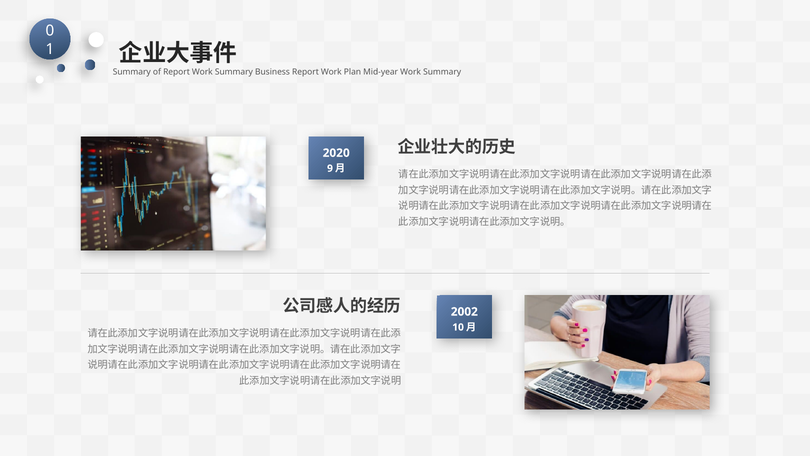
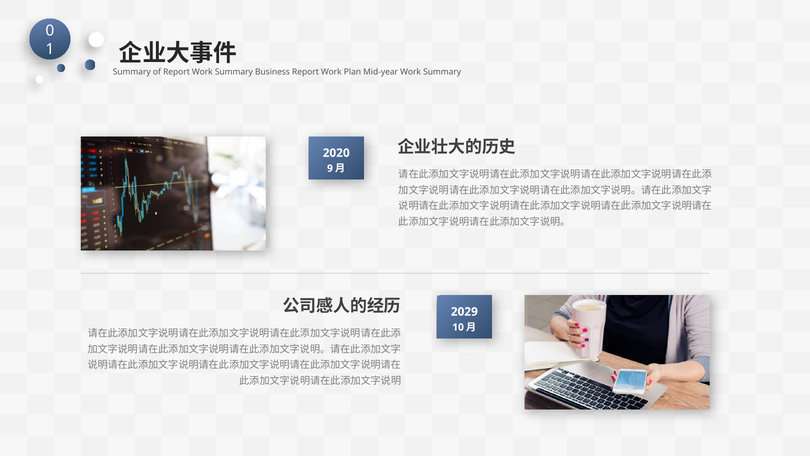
2002: 2002 -> 2029
